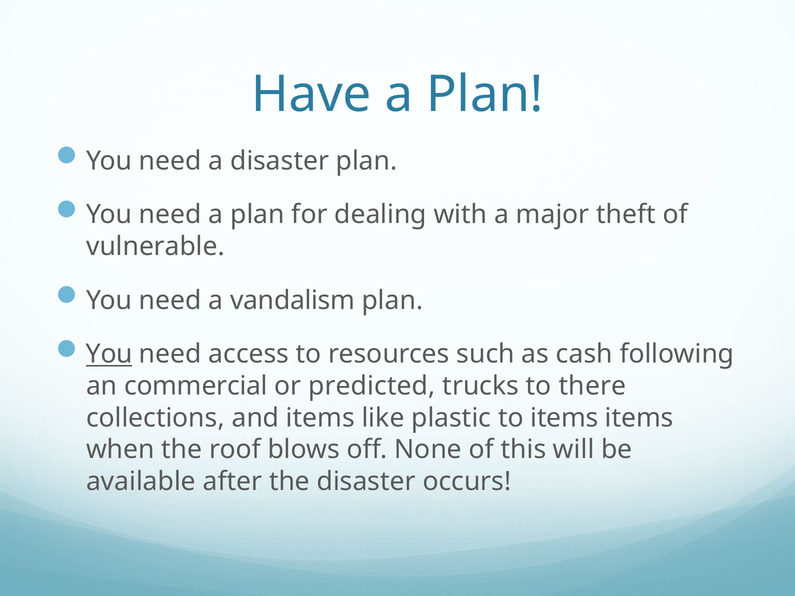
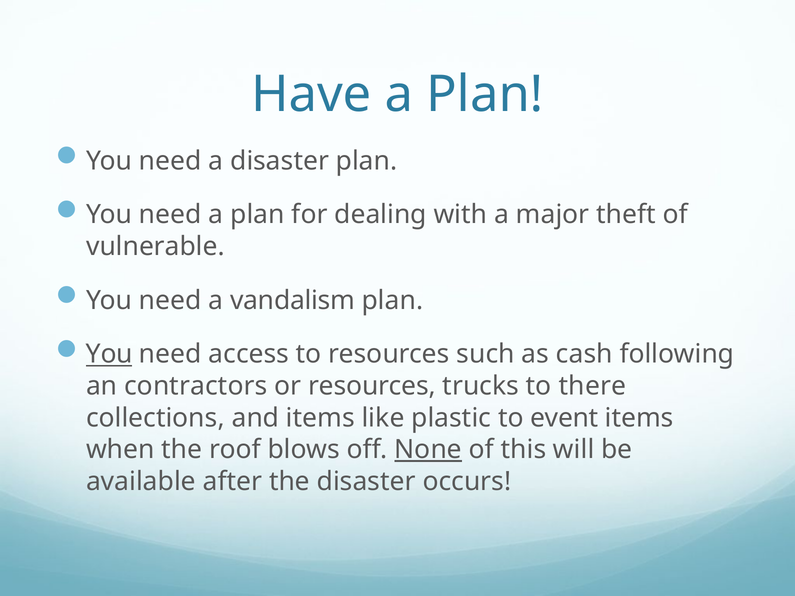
commercial: commercial -> contractors
or predicted: predicted -> resources
to items: items -> event
None underline: none -> present
